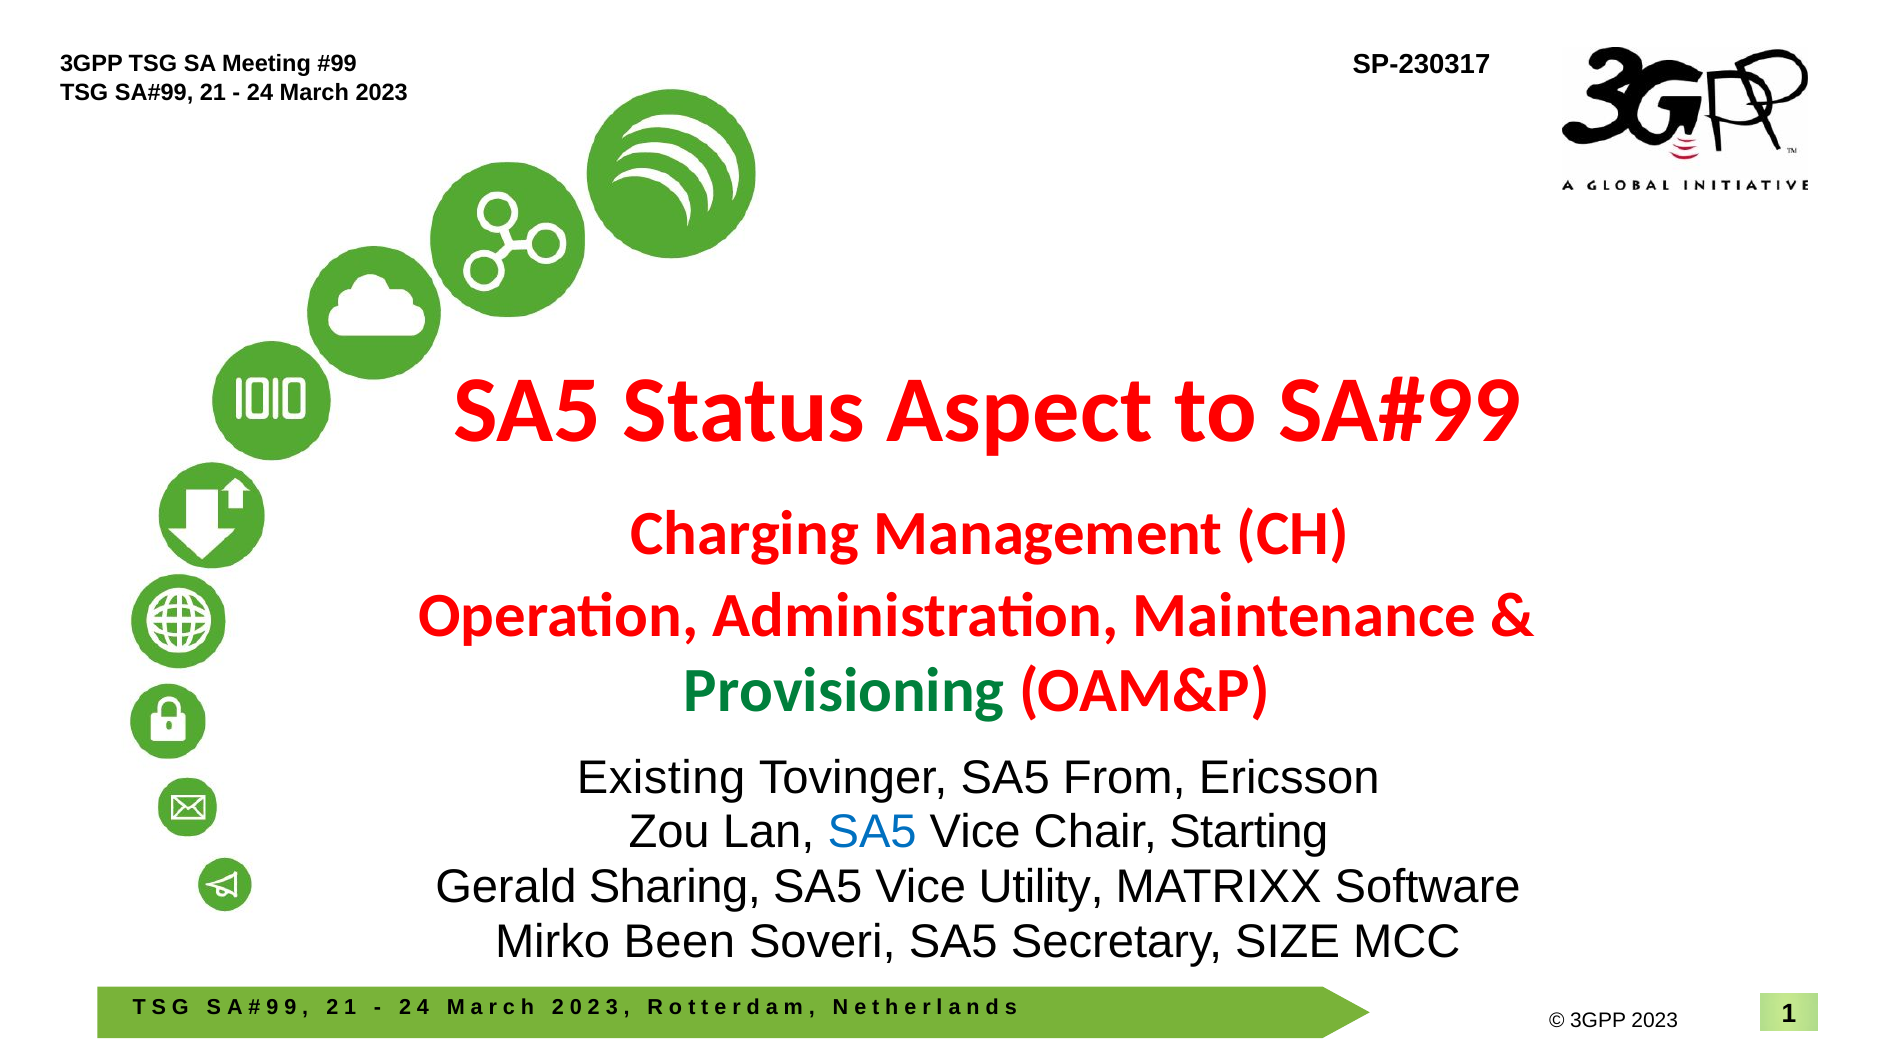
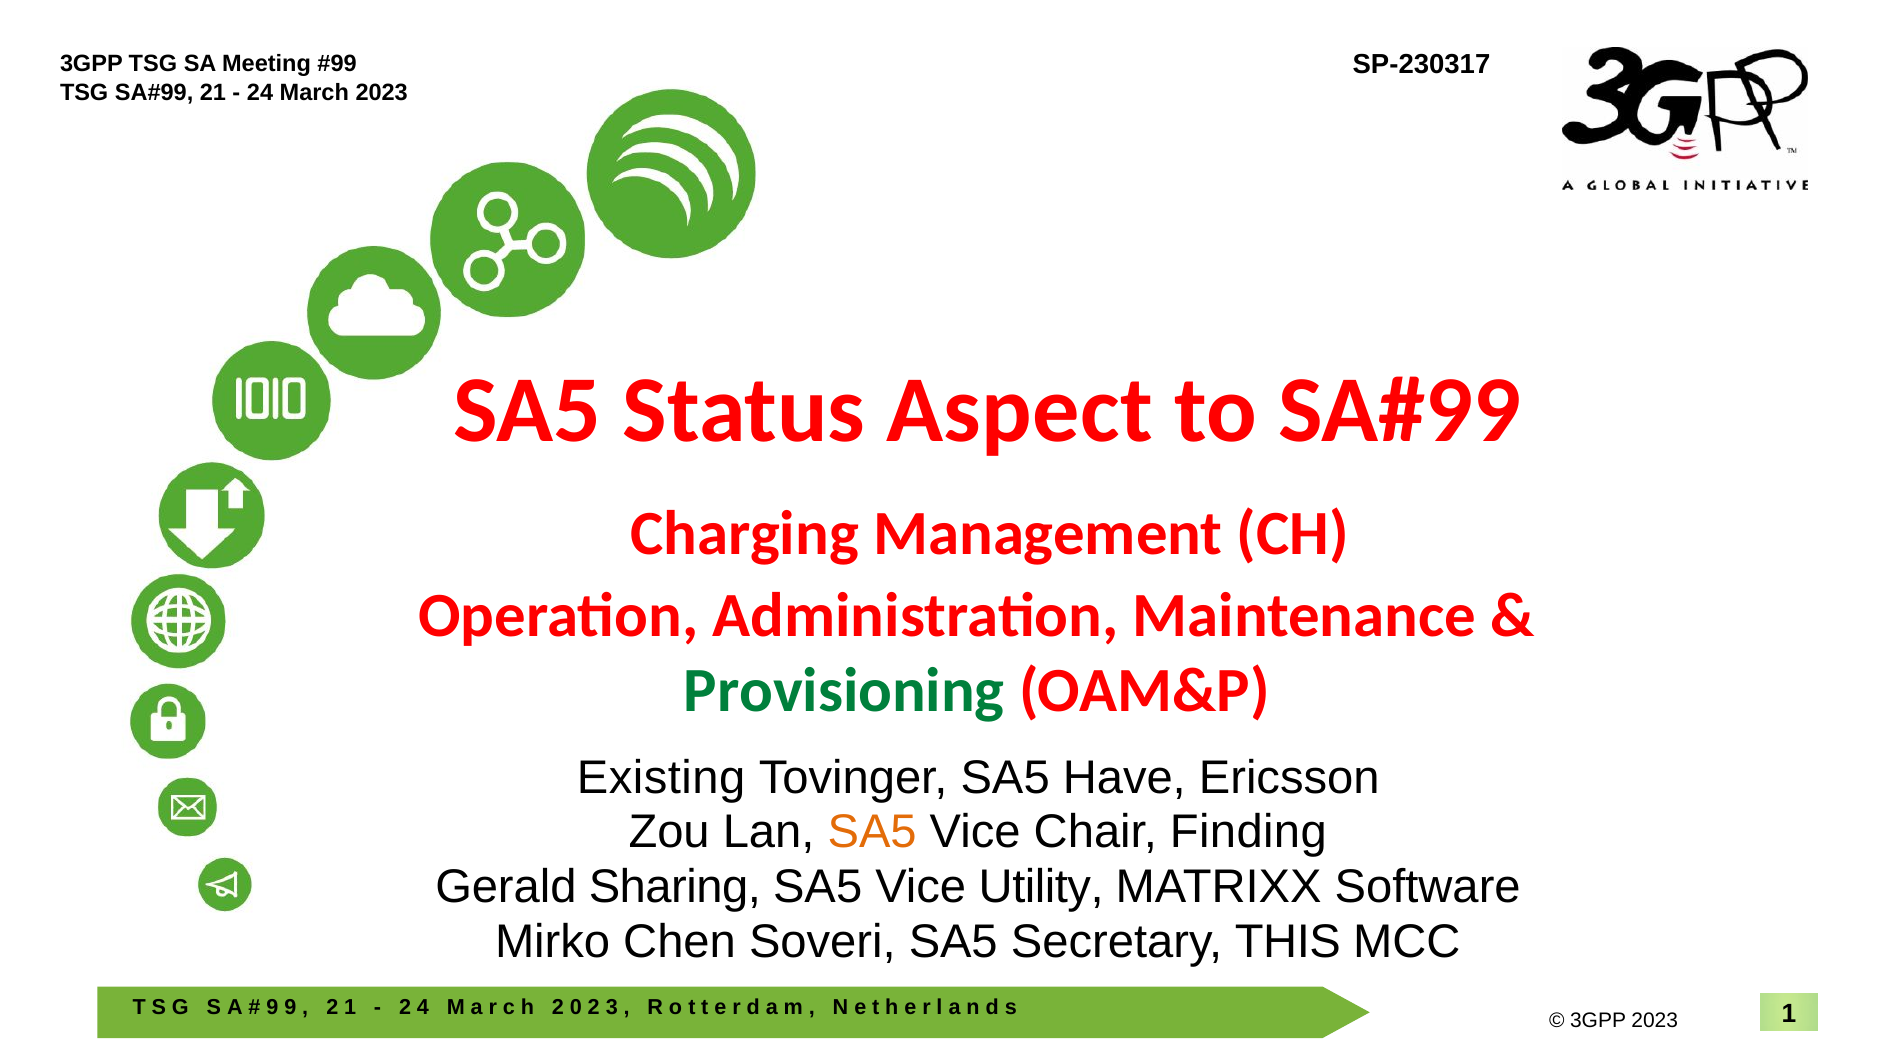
From: From -> Have
SA5 at (872, 832) colour: blue -> orange
Starting: Starting -> Finding
Been: Been -> Chen
SIZE: SIZE -> THIS
